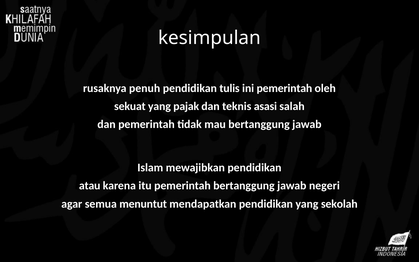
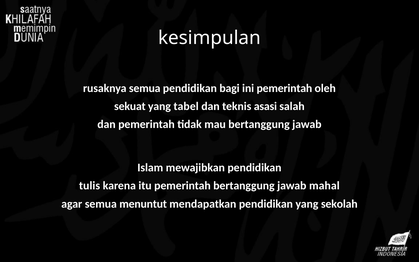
rusaknya penuh: penuh -> semua
tulis: tulis -> bagi
pajak: pajak -> tabel
atau: atau -> tulis
negeri: negeri -> mahal
